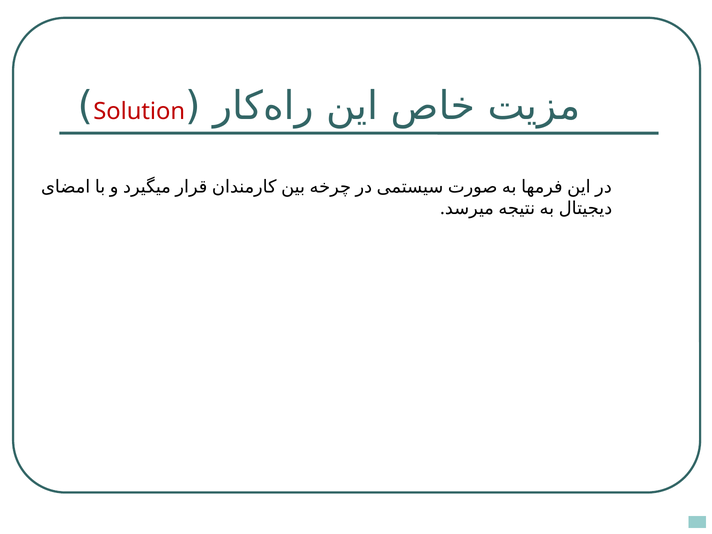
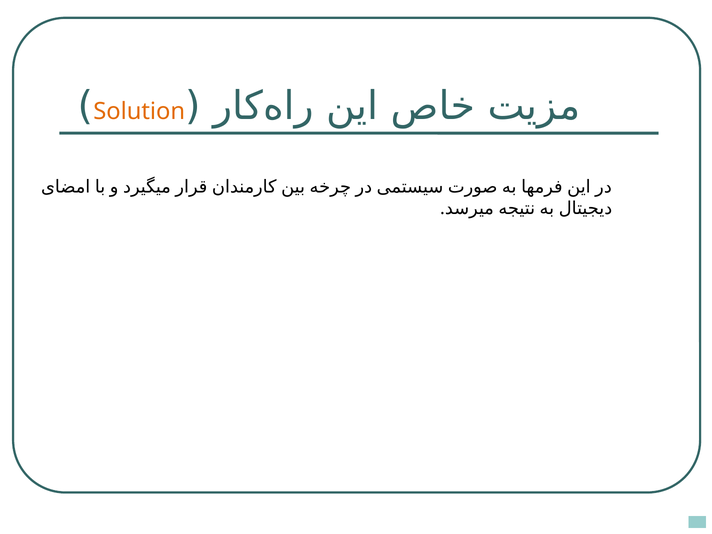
Solution colour: red -> orange
